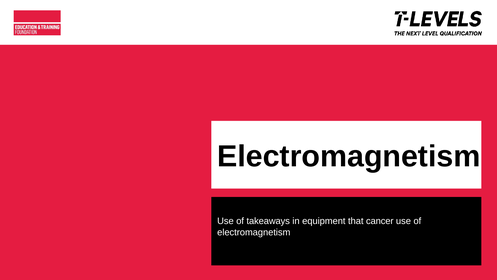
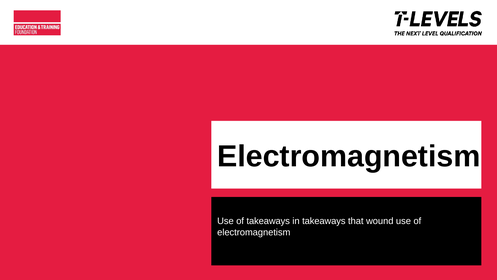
in equipment: equipment -> takeaways
cancer: cancer -> wound
